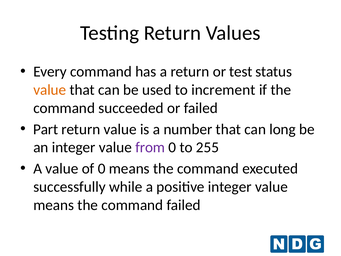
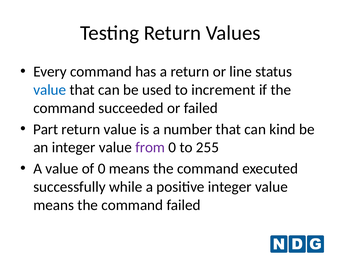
test: test -> line
value at (50, 90) colour: orange -> blue
long: long -> kind
